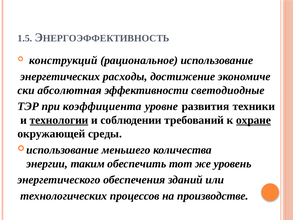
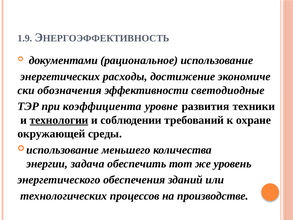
1.5: 1.5 -> 1.9
конструкций: конструкций -> документами
абсолютная: абсолютная -> обозначения
охране underline: present -> none
таким: таким -> задача
